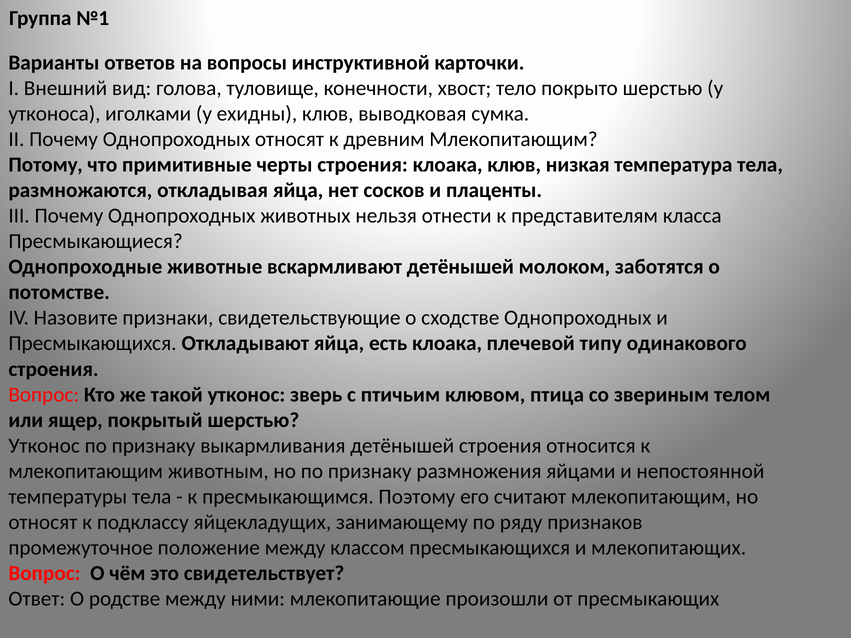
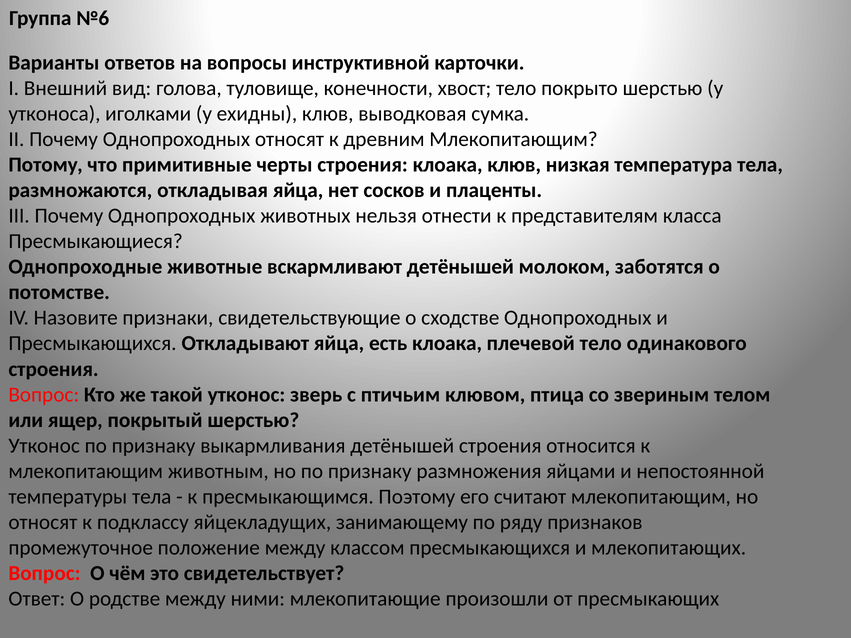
№1: №1 -> №6
плечевой типу: типу -> тело
